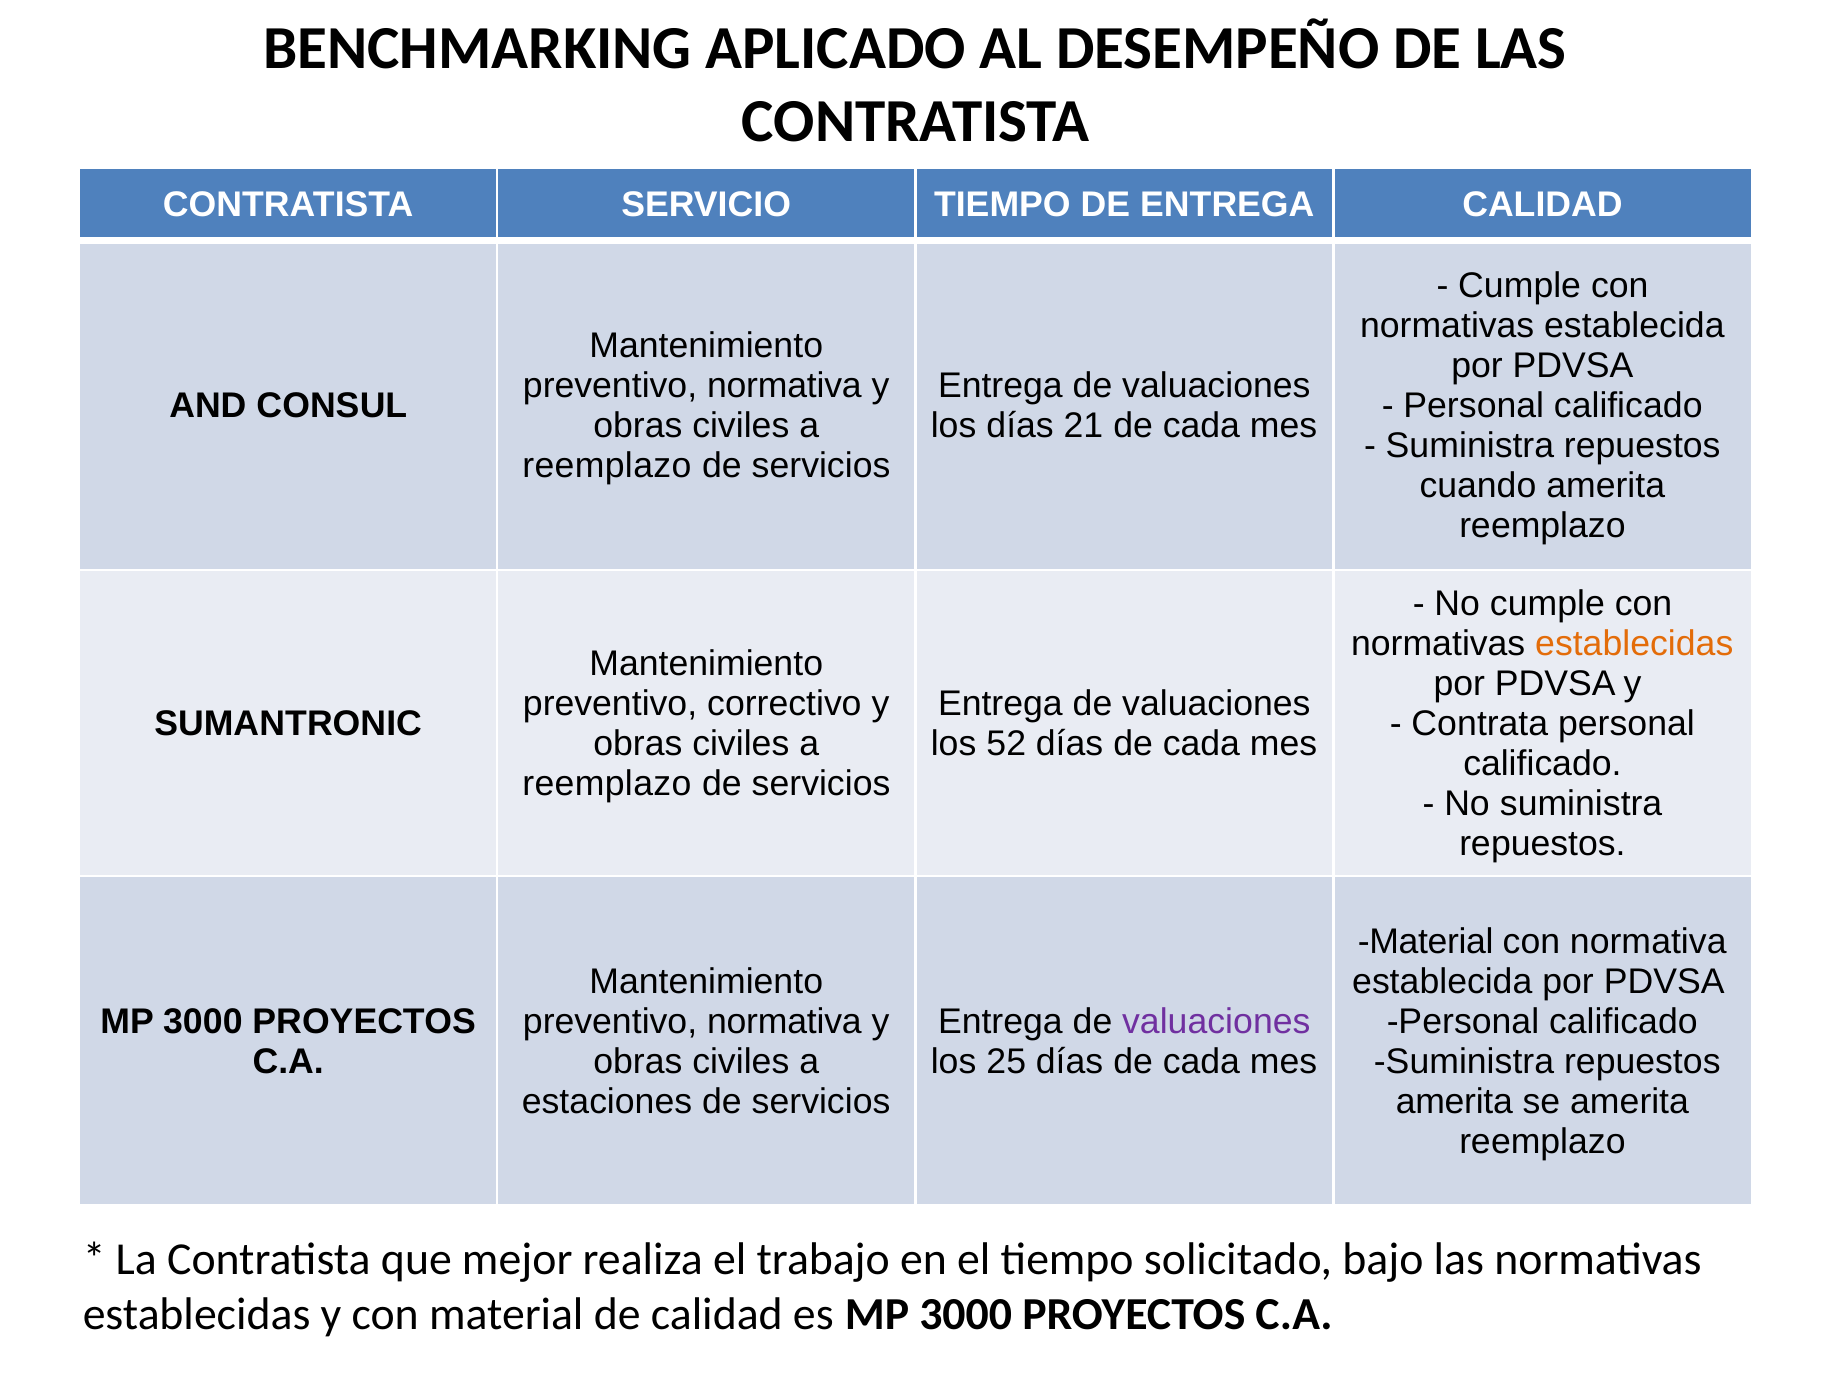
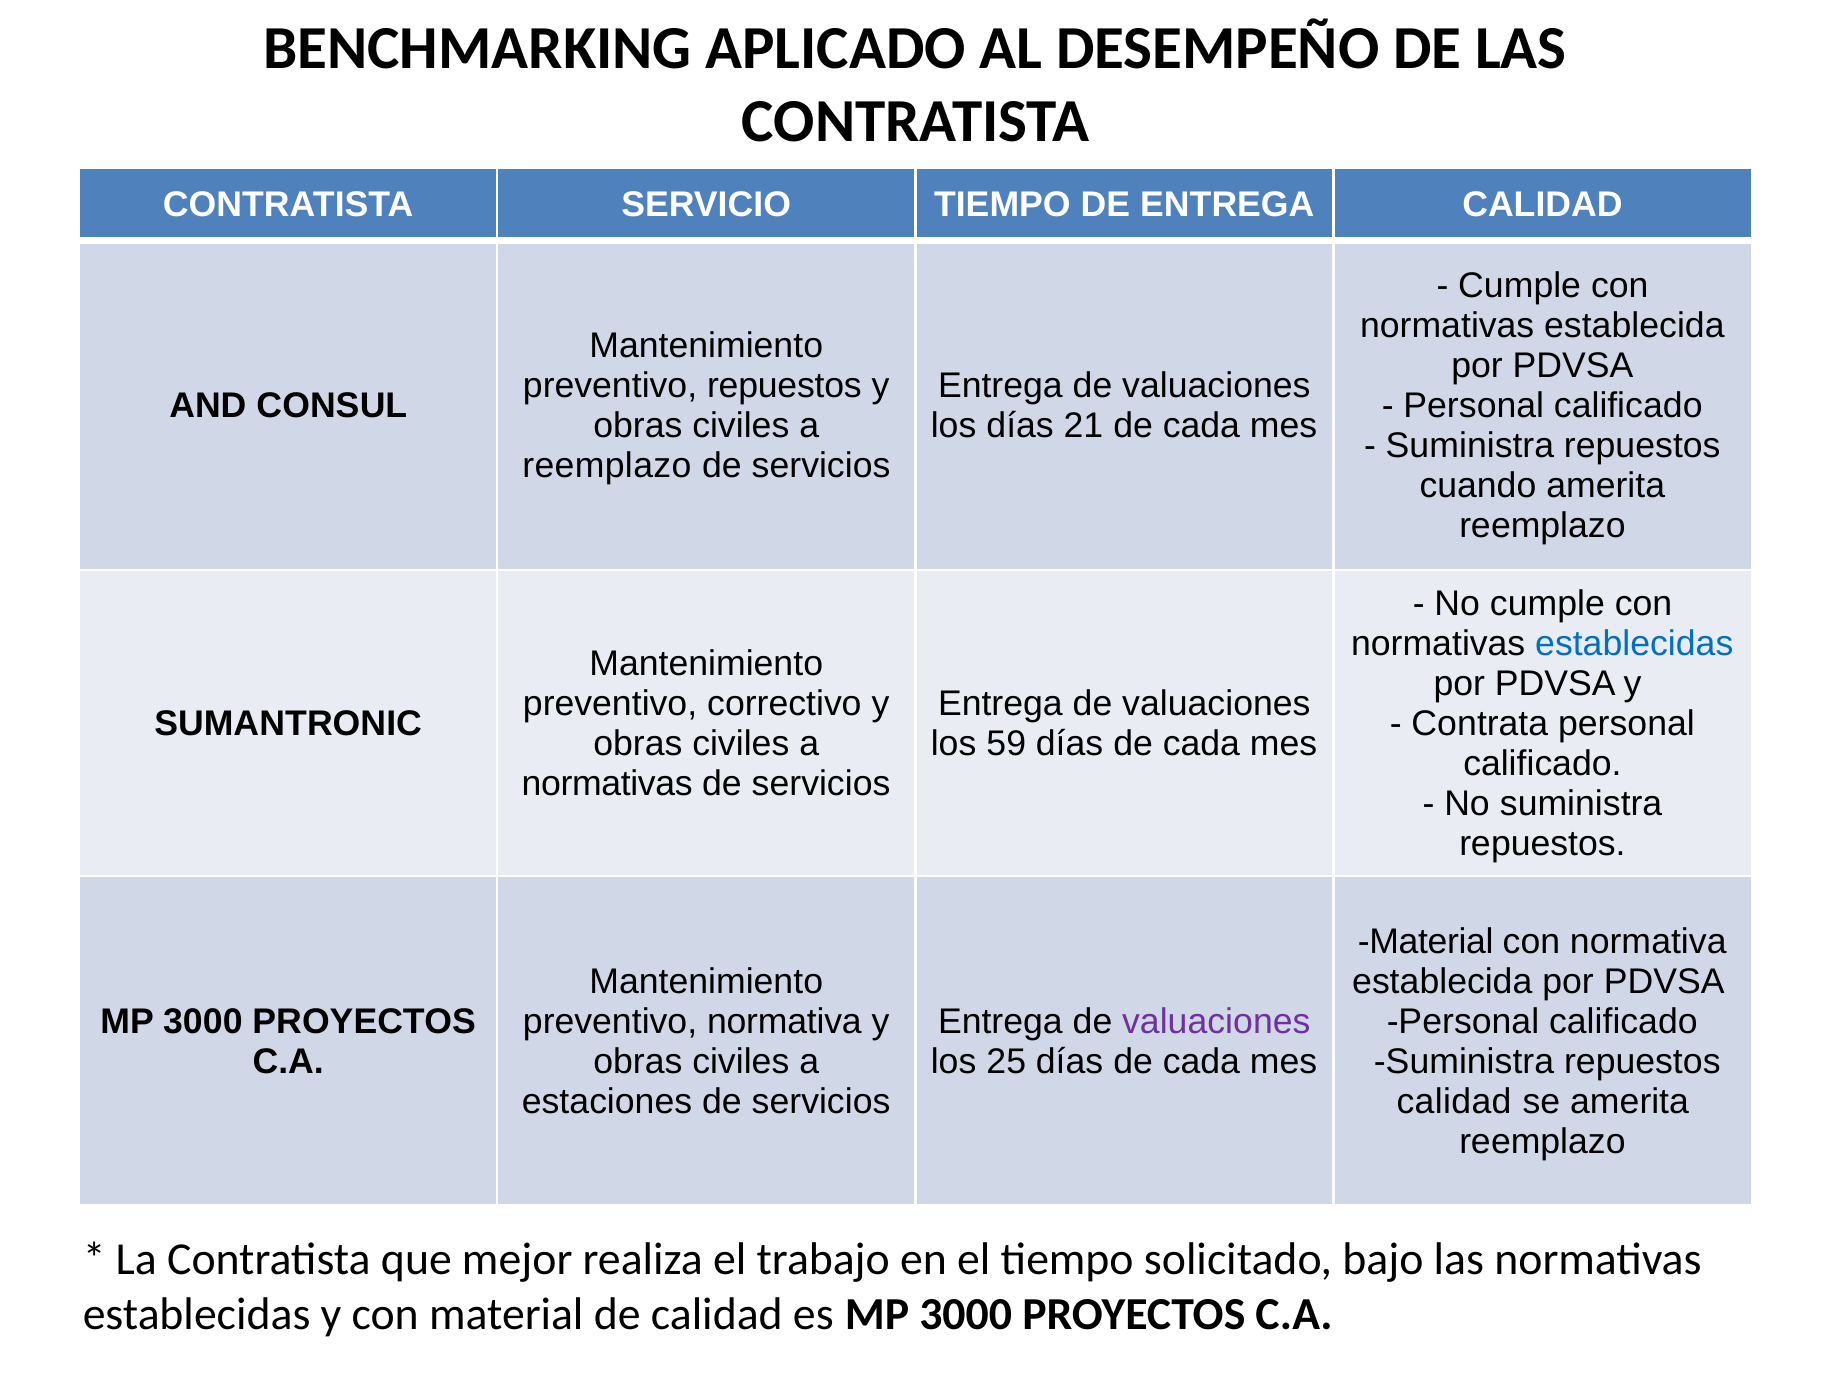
normativa at (784, 386): normativa -> repuestos
establecidas at (1634, 644) colour: orange -> blue
52: 52 -> 59
reemplazo at (607, 784): reemplazo -> normativas
amerita at (1454, 1102): amerita -> calidad
